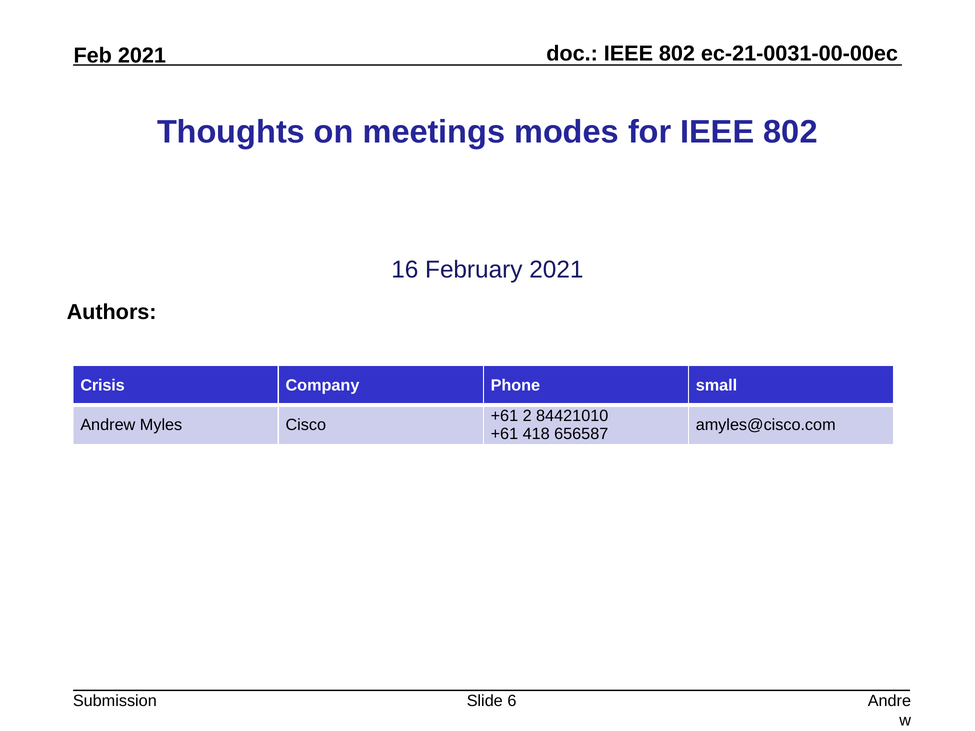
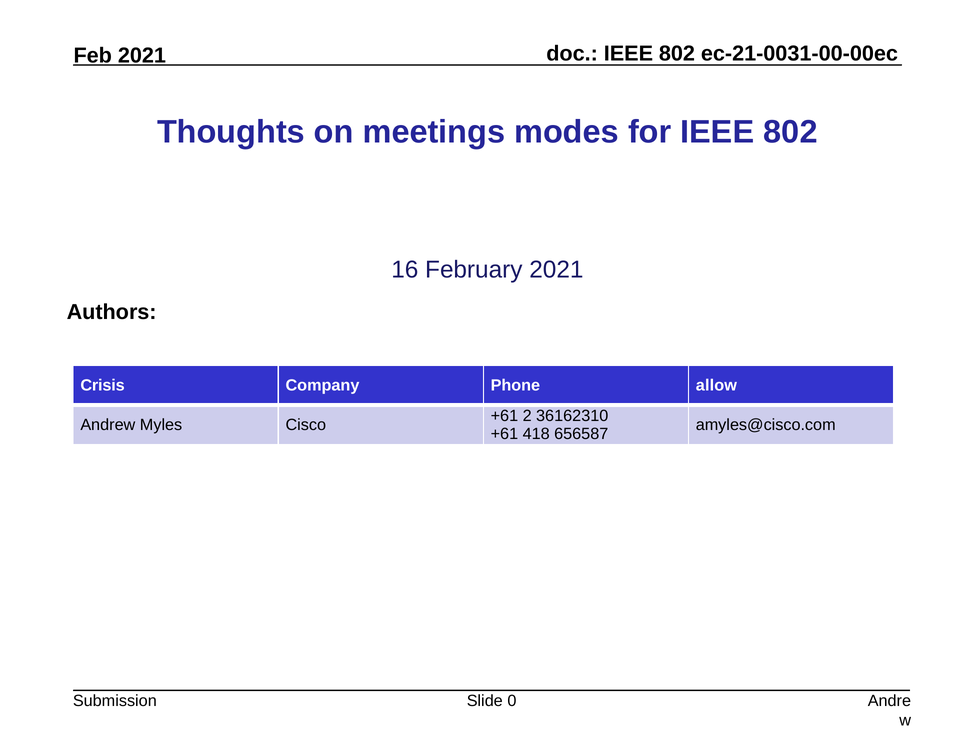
small: small -> allow
84421010: 84421010 -> 36162310
6: 6 -> 0
